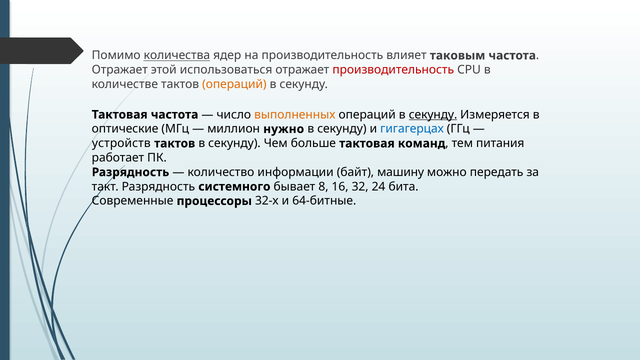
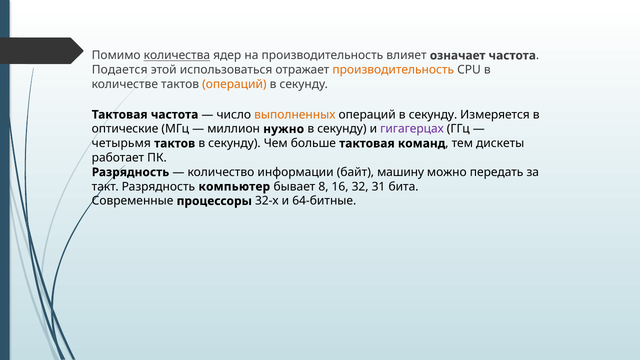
таковым: таковым -> означает
Отражает at (120, 70): Отражает -> Подается
производительность at (393, 70) colour: red -> orange
секунду at (433, 115) underline: present -> none
гигагерцах colour: blue -> purple
устройств: устройств -> четырьмя
питания: питания -> дискеты
системного: системного -> компьютер
24: 24 -> 31
